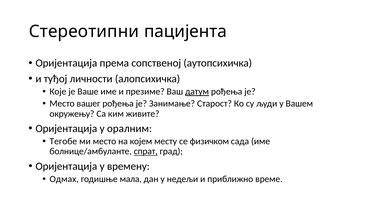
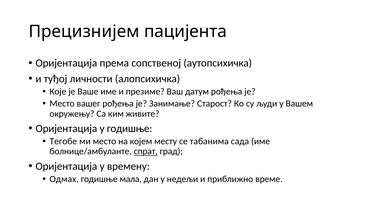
Стереотипни: Стереотипни -> Прецизнијем
датум underline: present -> none
у оралним: оралним -> годишње
физичком: физичком -> табанима
